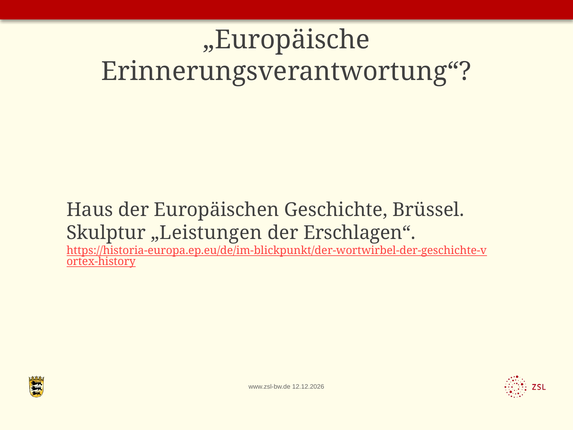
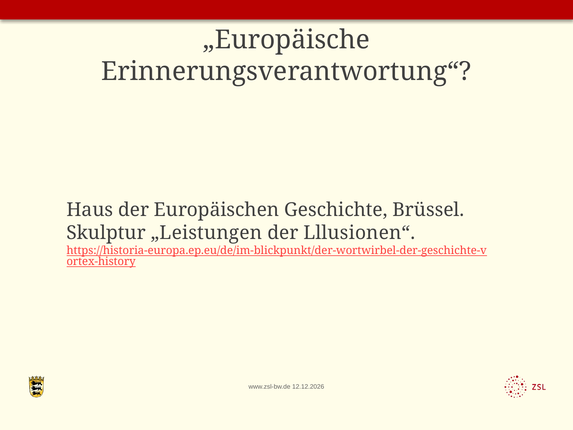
Erschlagen“: Erschlagen“ -> Lllusionen“
